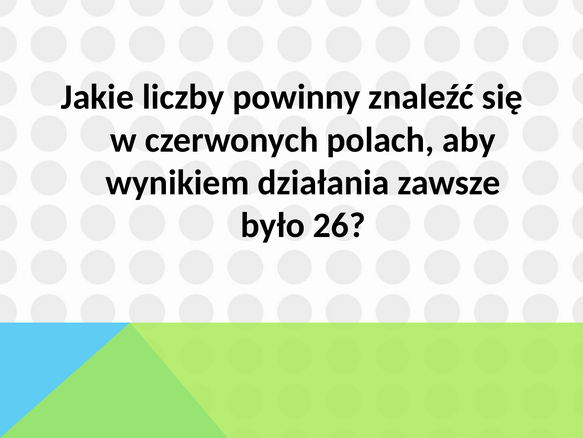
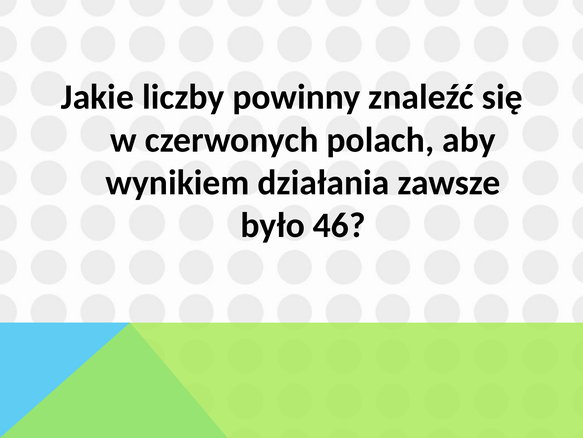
26: 26 -> 46
